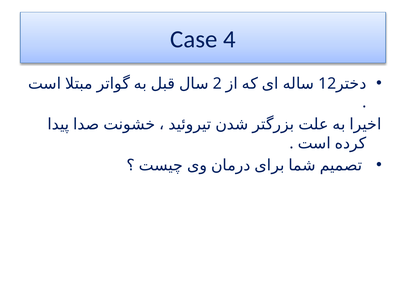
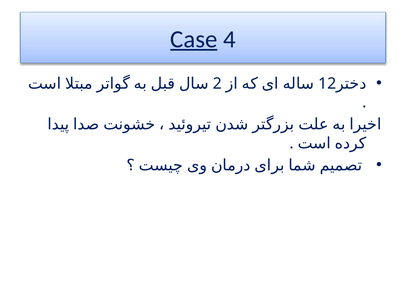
Case underline: none -> present
